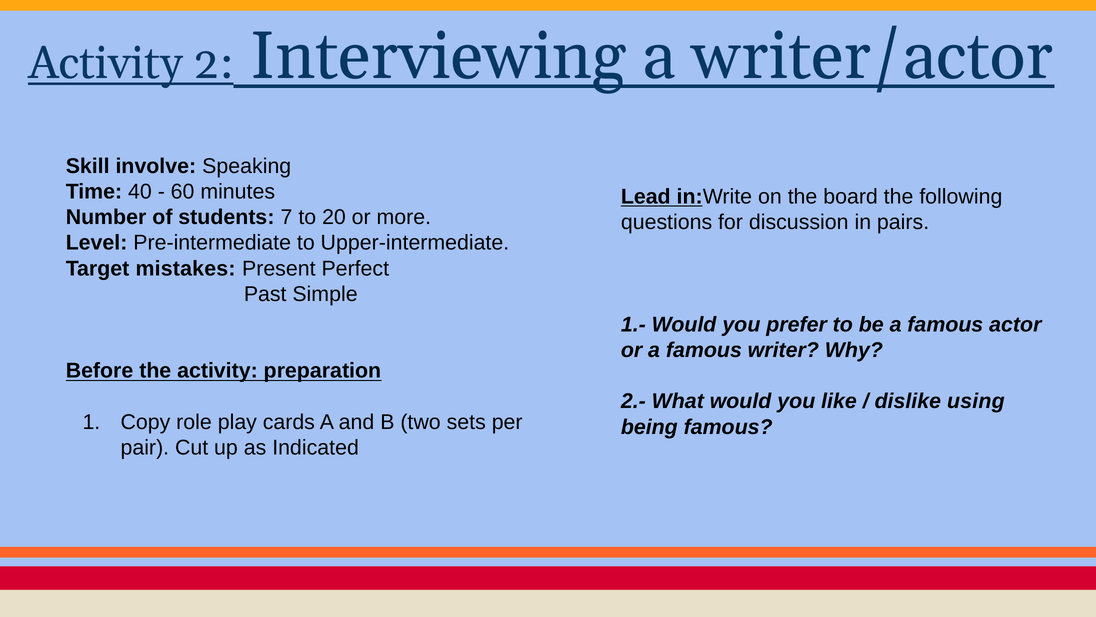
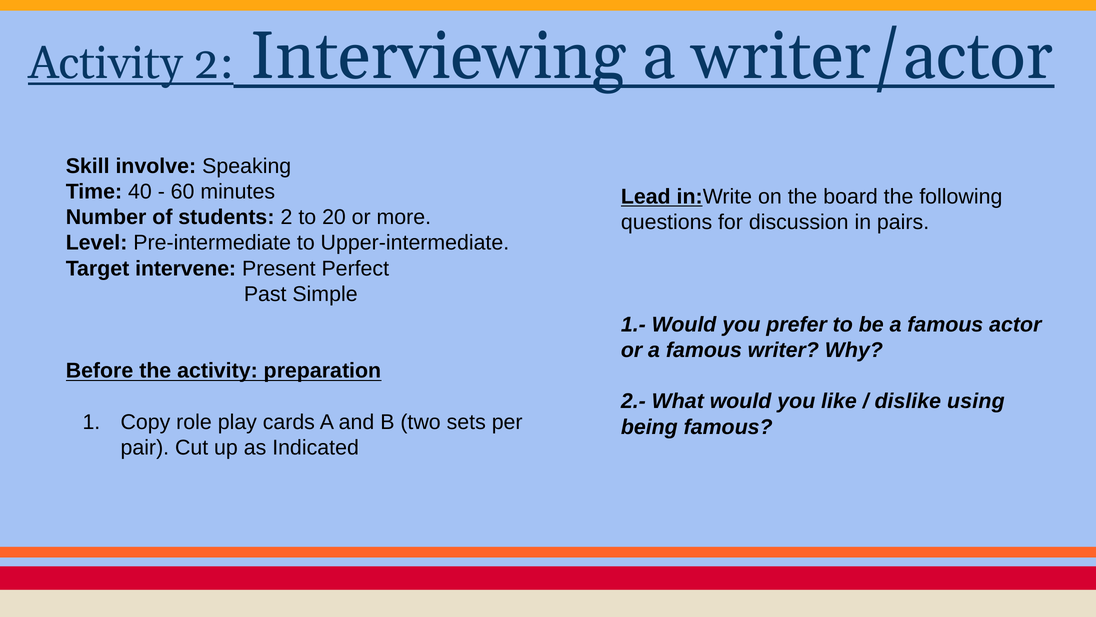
students 7: 7 -> 2
mistakes: mistakes -> intervene
